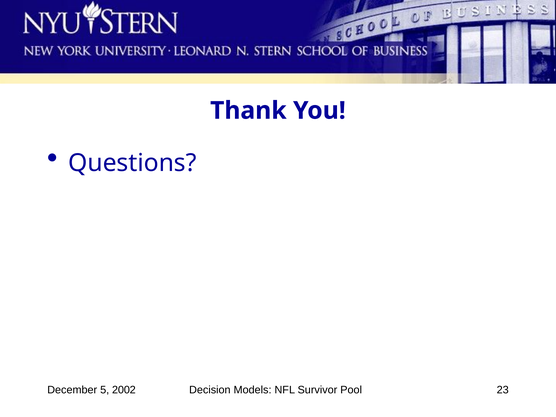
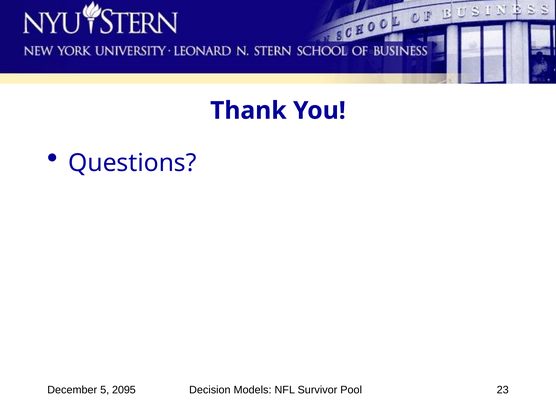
2002: 2002 -> 2095
